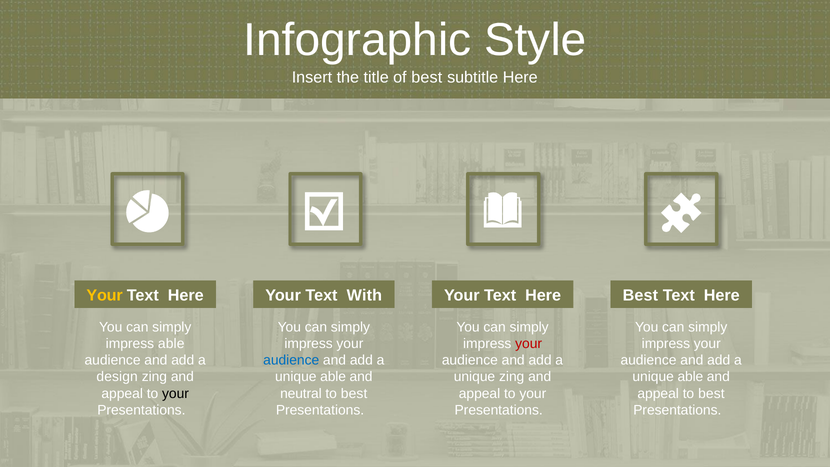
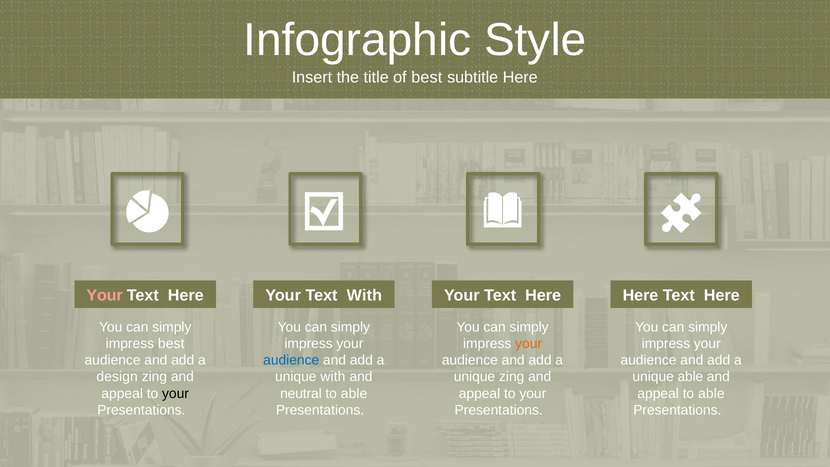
Your at (105, 295) colour: yellow -> pink
Best at (640, 295): Best -> Here
impress able: able -> best
your at (529, 344) colour: red -> orange
able at (333, 377): able -> with
best at (354, 393): best -> able
appeal to best: best -> able
